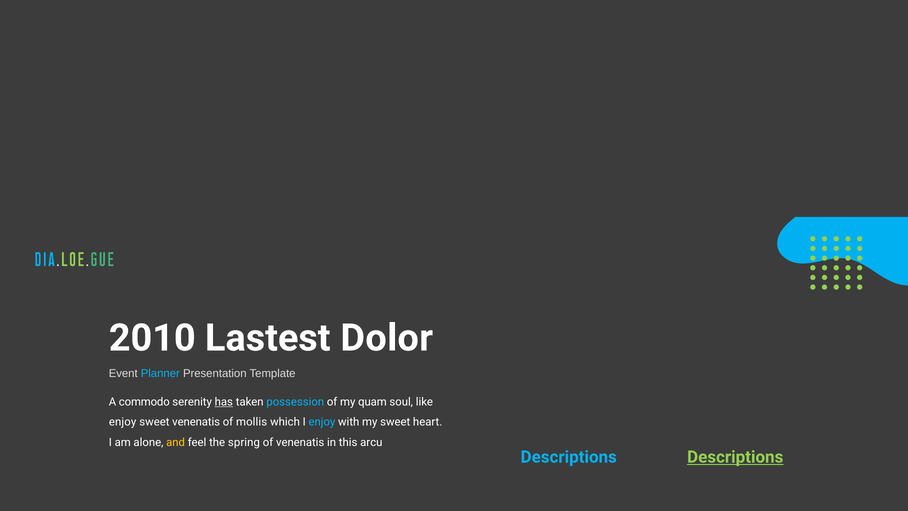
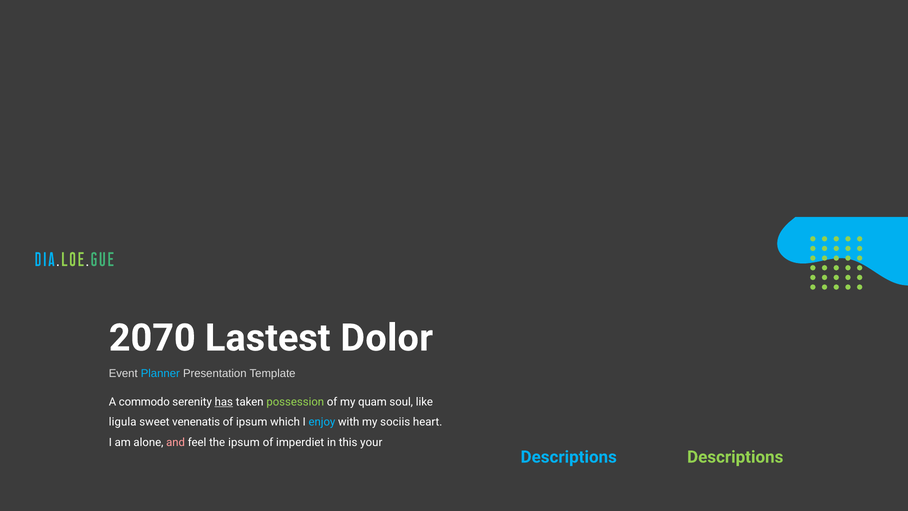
2010: 2010 -> 2070
possession colour: light blue -> light green
enjoy at (123, 422): enjoy -> ligula
of mollis: mollis -> ipsum
my sweet: sweet -> sociis
and colour: yellow -> pink
the spring: spring -> ipsum
of venenatis: venenatis -> imperdiet
arcu: arcu -> your
Descriptions at (735, 457) underline: present -> none
